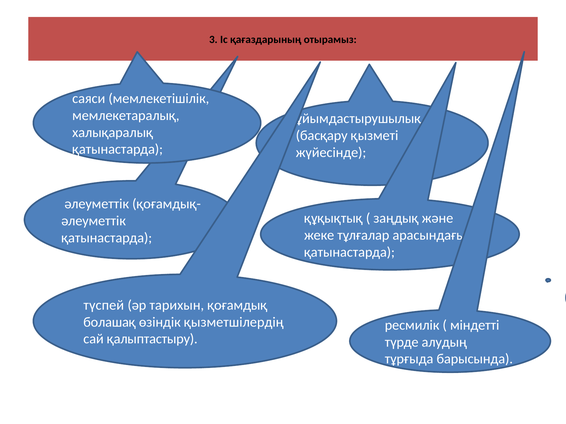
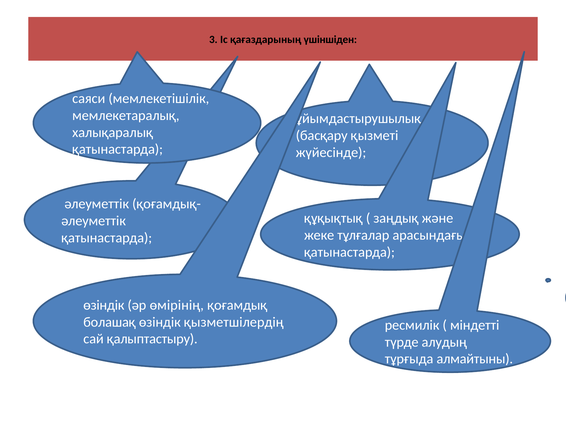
отырамыз: отырамыз -> үшiншiден
түспей: түспей -> өзiндiк
тарихын: тарихын -> өмірінің
барысында: барысында -> алмайтыны
